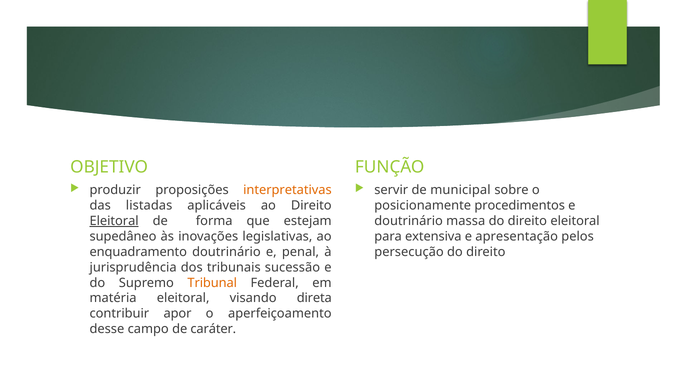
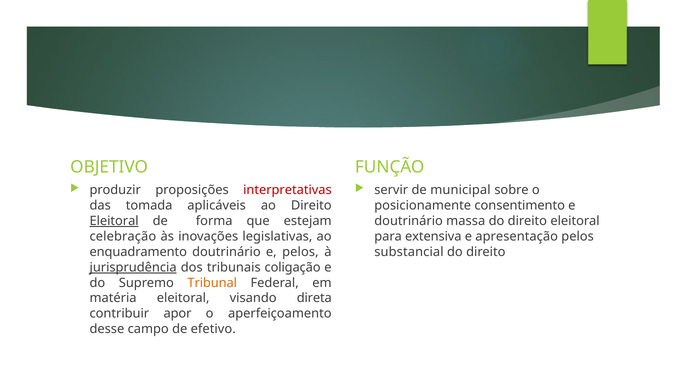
interpretativas colour: orange -> red
listadas: listadas -> tomada
procedimentos: procedimentos -> consentimento
supedâneo: supedâneo -> celebração
e penal: penal -> pelos
persecução: persecução -> substancial
jurisprudência underline: none -> present
sucessão: sucessão -> coligação
caráter: caráter -> efetivo
